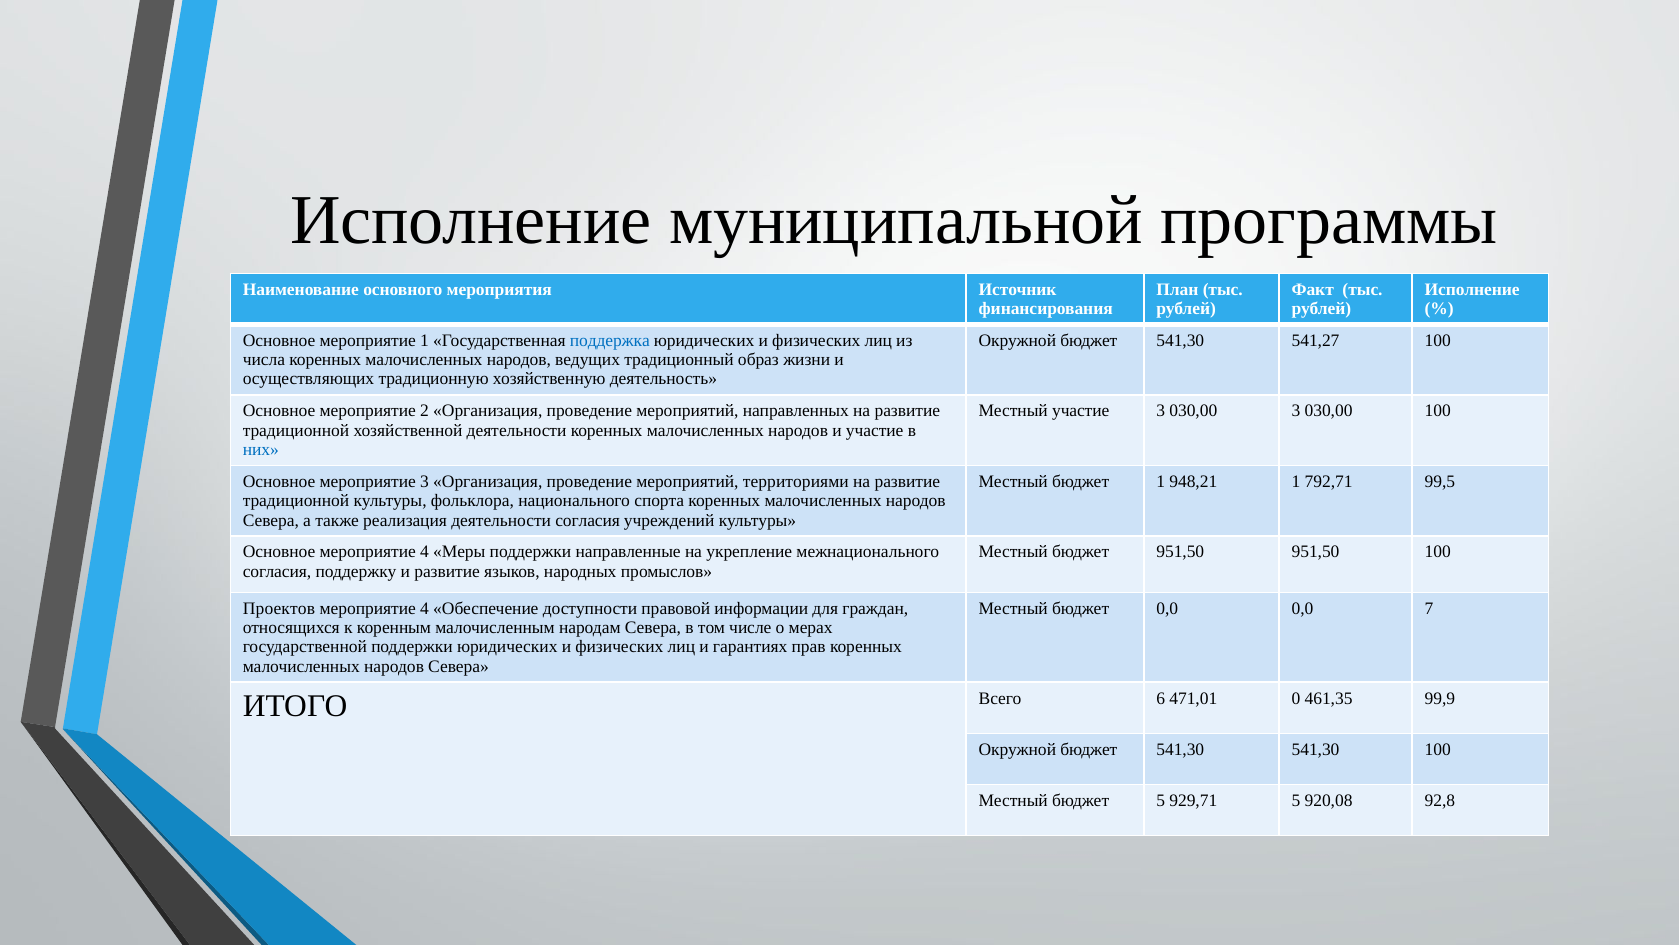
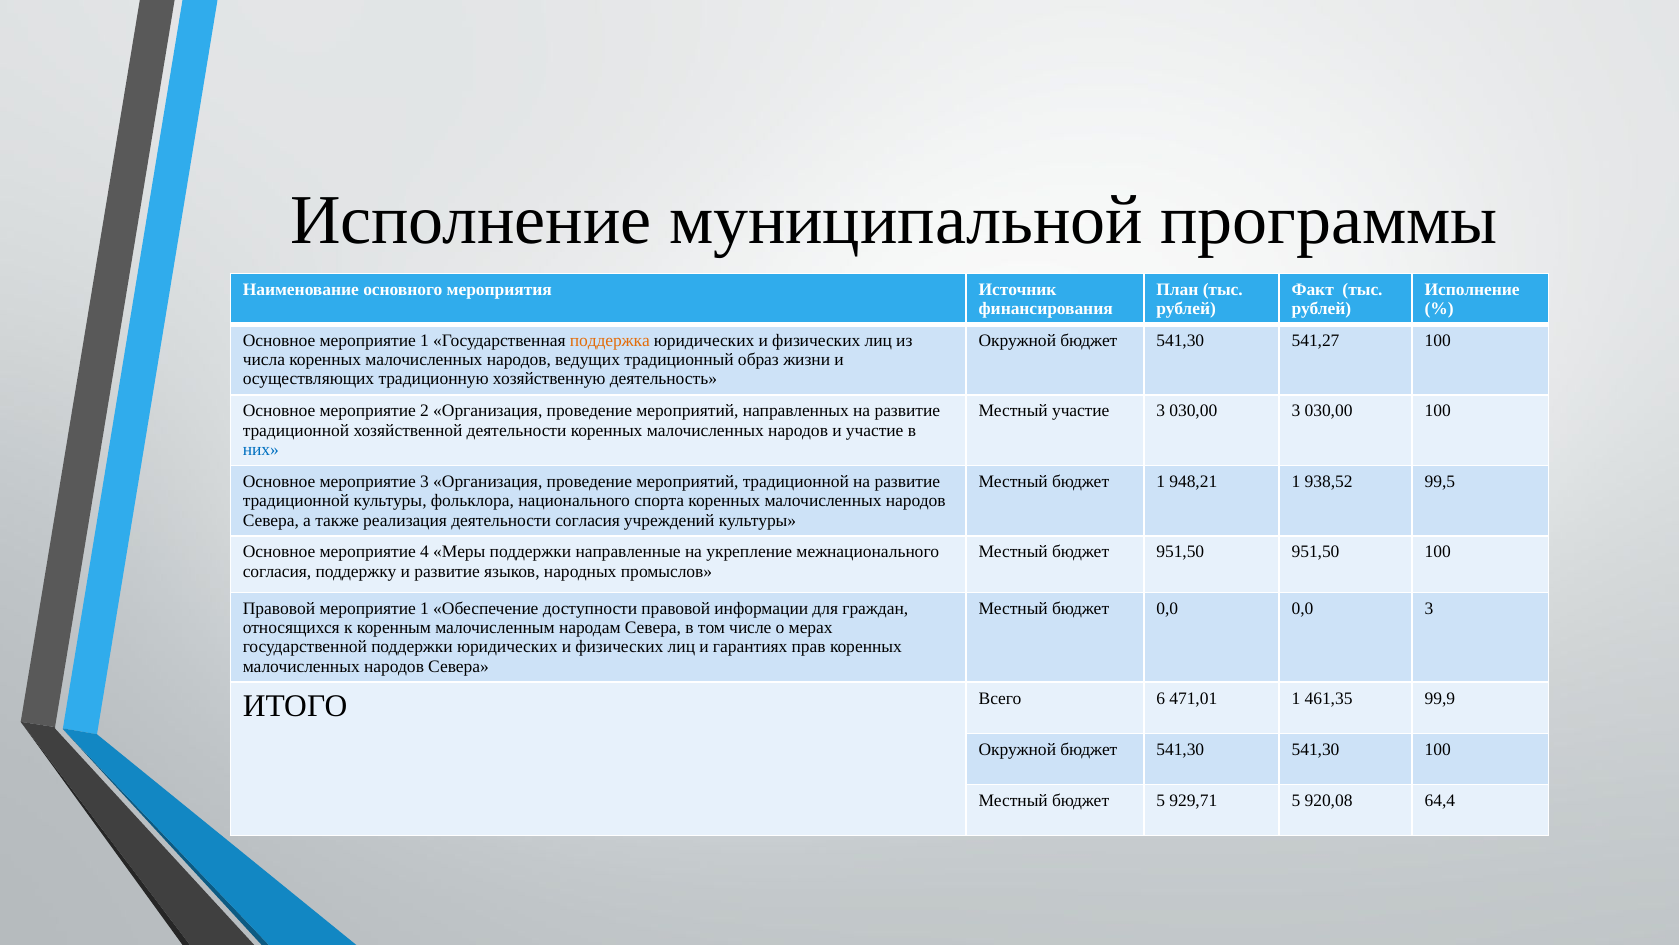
поддержка colour: blue -> orange
мероприятий территориями: территориями -> традиционной
792,71: 792,71 -> 938,52
Проектов at (279, 608): Проектов -> Правовой
4 at (425, 608): 4 -> 1
0,0 7: 7 -> 3
471,01 0: 0 -> 1
92,8: 92,8 -> 64,4
